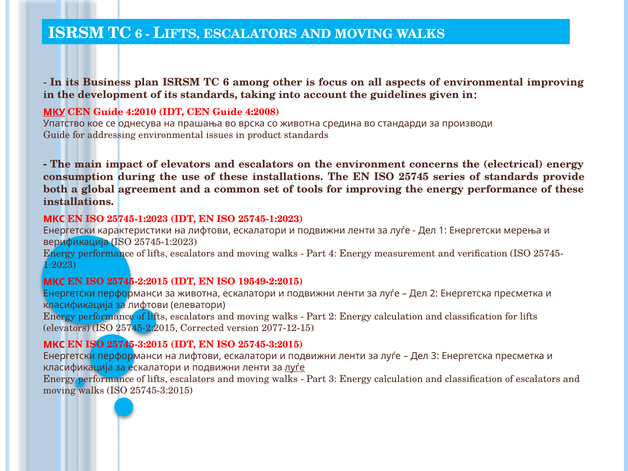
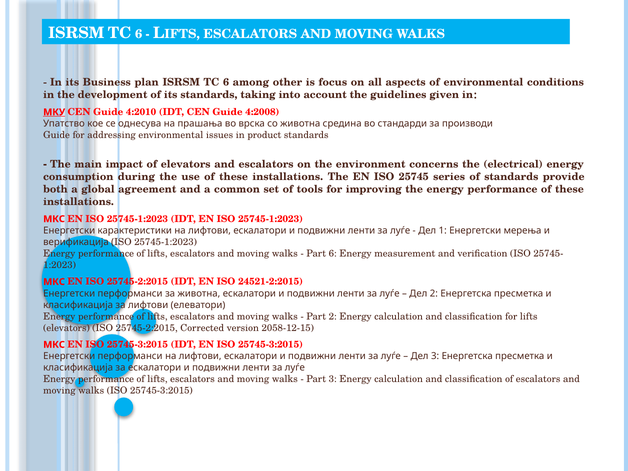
environmental improving: improving -> conditions
Part 4: 4 -> 6
19549-2:2015: 19549-2:2015 -> 24521-2:2015
2077-12-15: 2077-12-15 -> 2058-12-15
луѓе at (295, 368) underline: present -> none
